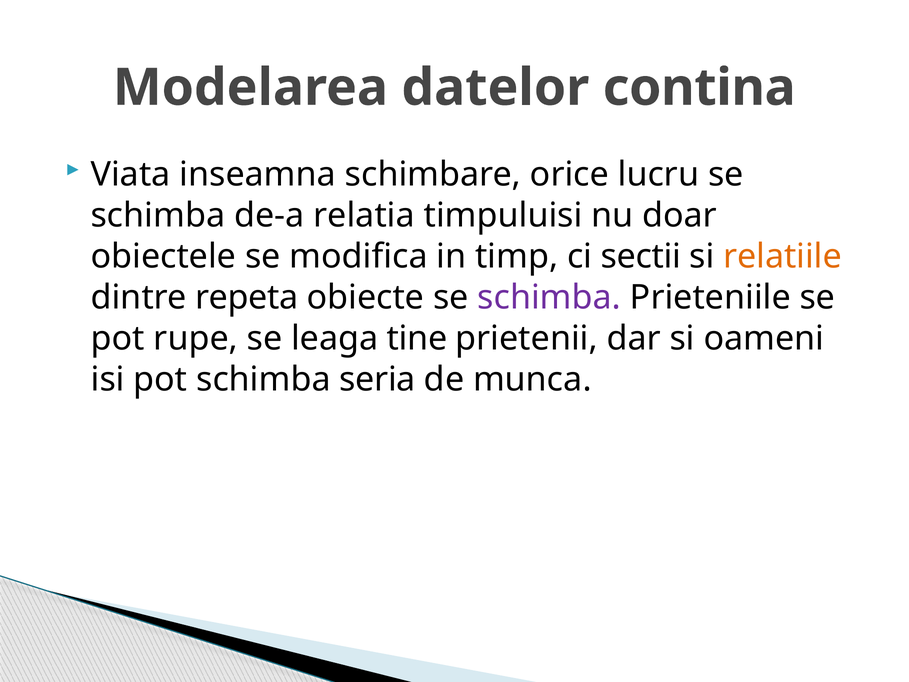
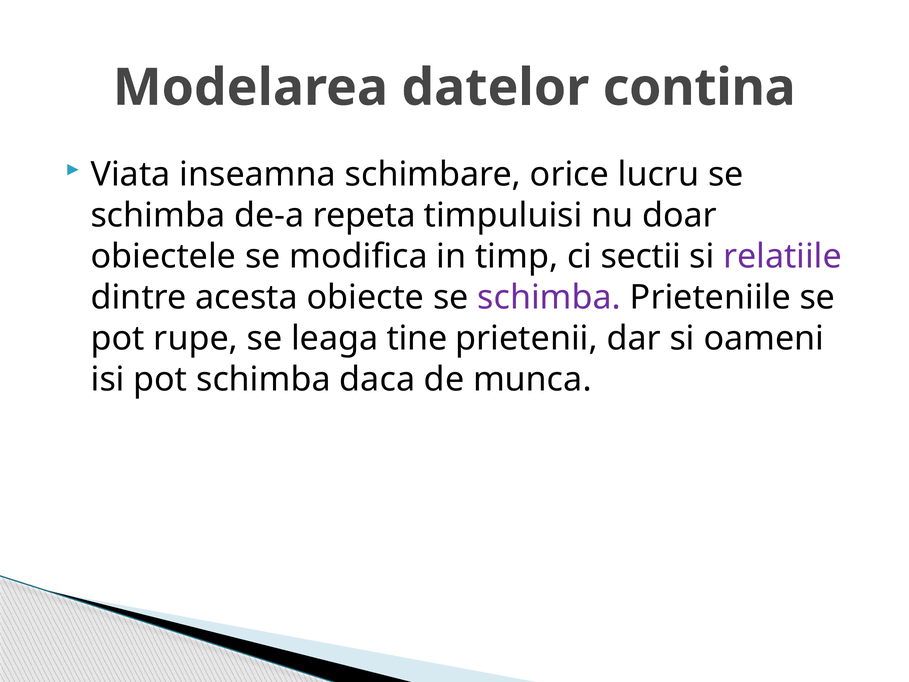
relatia: relatia -> repeta
relatiile colour: orange -> purple
repeta: repeta -> acesta
seria: seria -> daca
